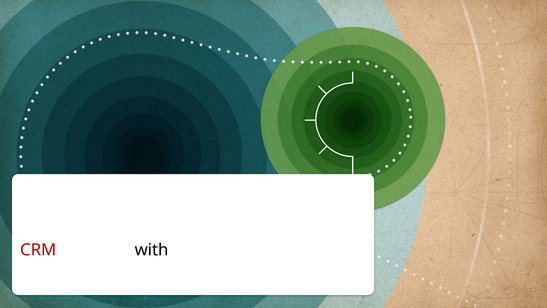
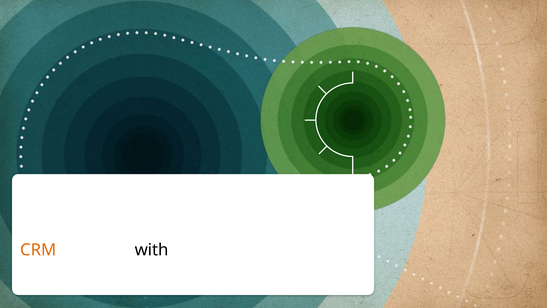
CRM colour: red -> orange
